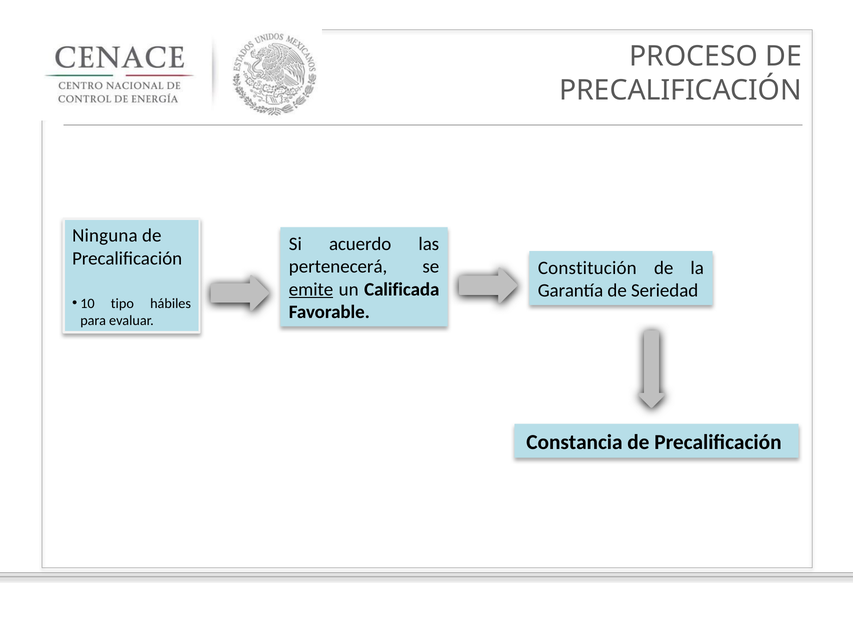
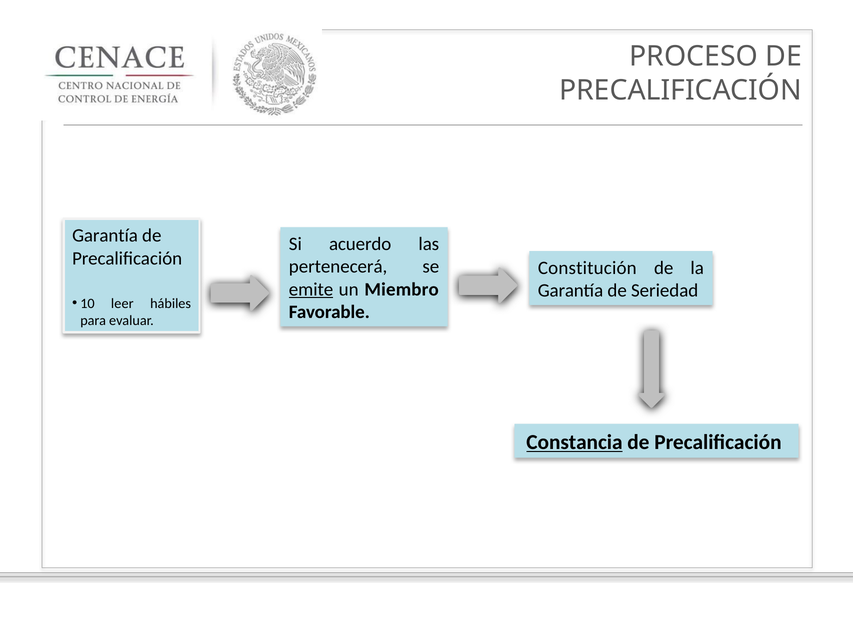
Ninguna at (105, 236): Ninguna -> Garantía
Calificada: Calificada -> Miembro
tipo: tipo -> leer
Constancia underline: none -> present
